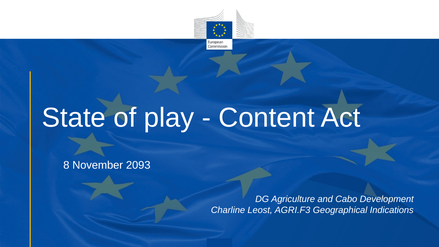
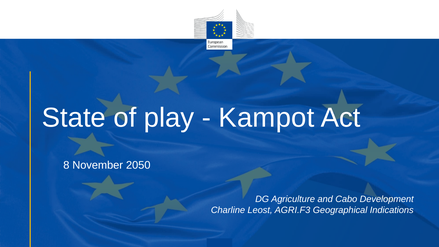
Content: Content -> Kampot
2093: 2093 -> 2050
